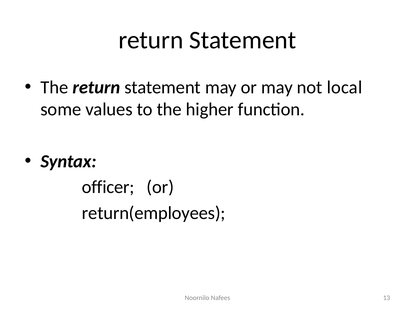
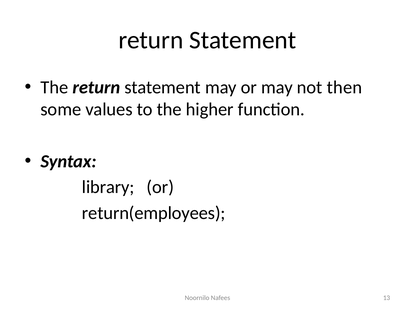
local: local -> then
officer: officer -> library
